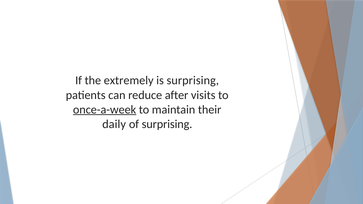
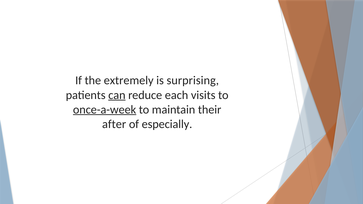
can underline: none -> present
after: after -> each
daily: daily -> after
of surprising: surprising -> especially
